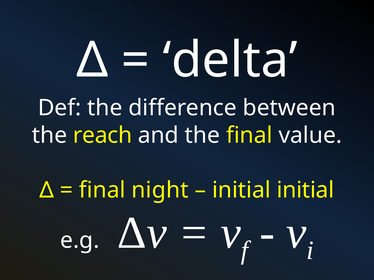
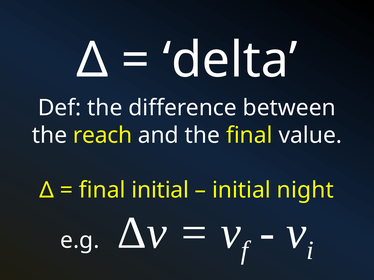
final night: night -> initial
initial initial: initial -> night
